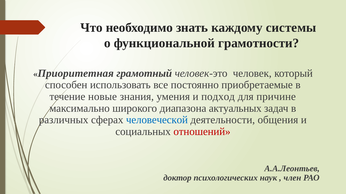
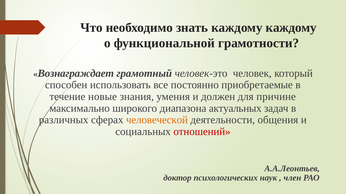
каждому системы: системы -> каждому
Приоритетная: Приоритетная -> Вознаграждает
подход: подход -> должен
человеческой colour: blue -> orange
